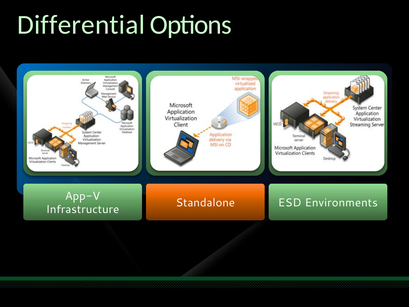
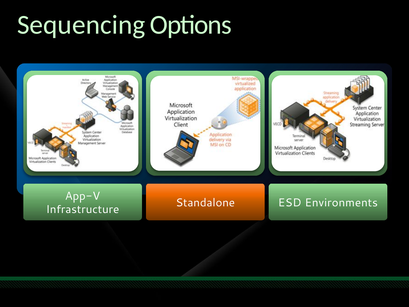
Differential: Differential -> Sequencing
